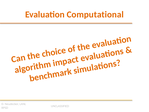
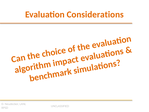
Computational: Computational -> Considerations
